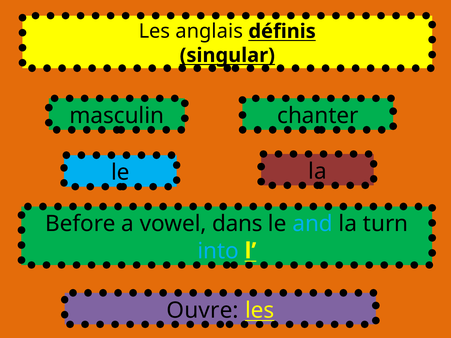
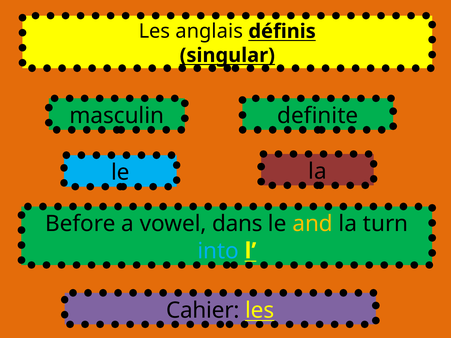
chanter: chanter -> definite
and colour: light blue -> yellow
Ouvre: Ouvre -> Cahier
